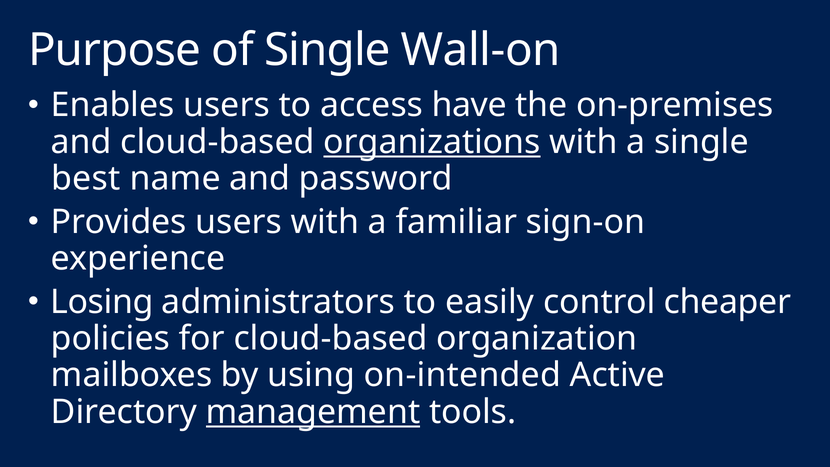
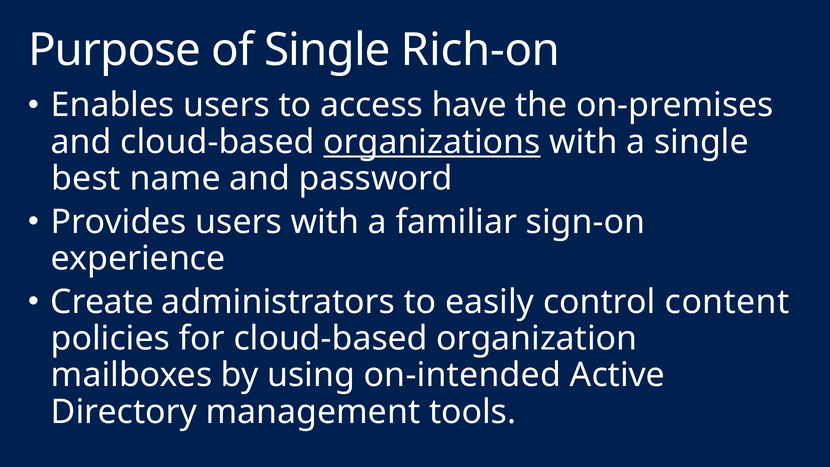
Wall-on: Wall-on -> Rich-on
Losing: Losing -> Create
cheaper: cheaper -> content
management underline: present -> none
